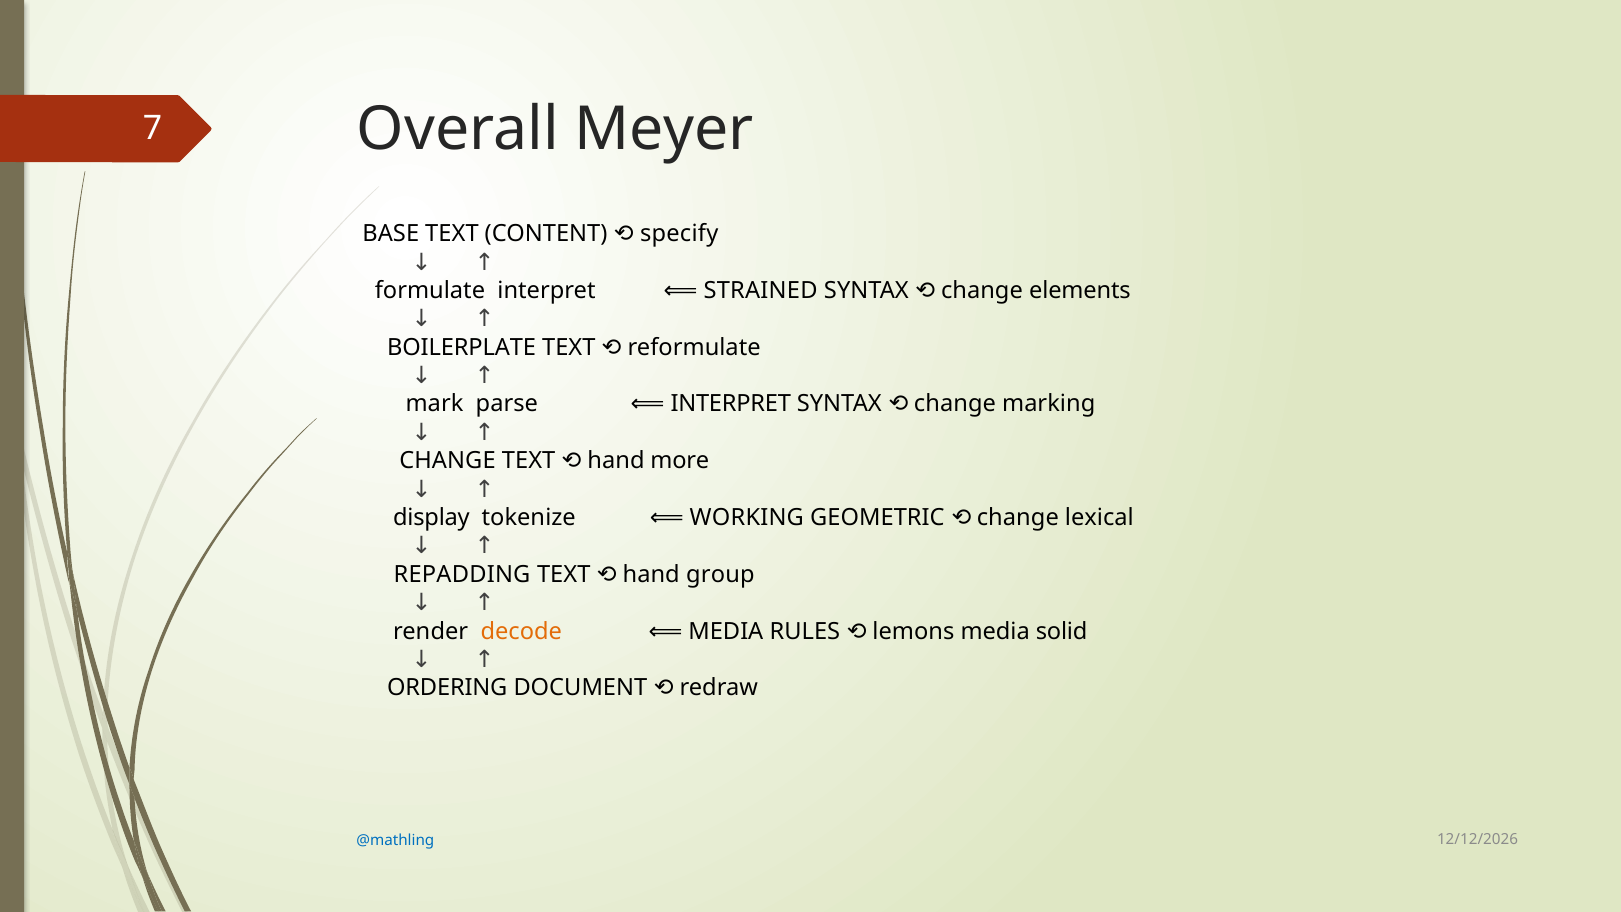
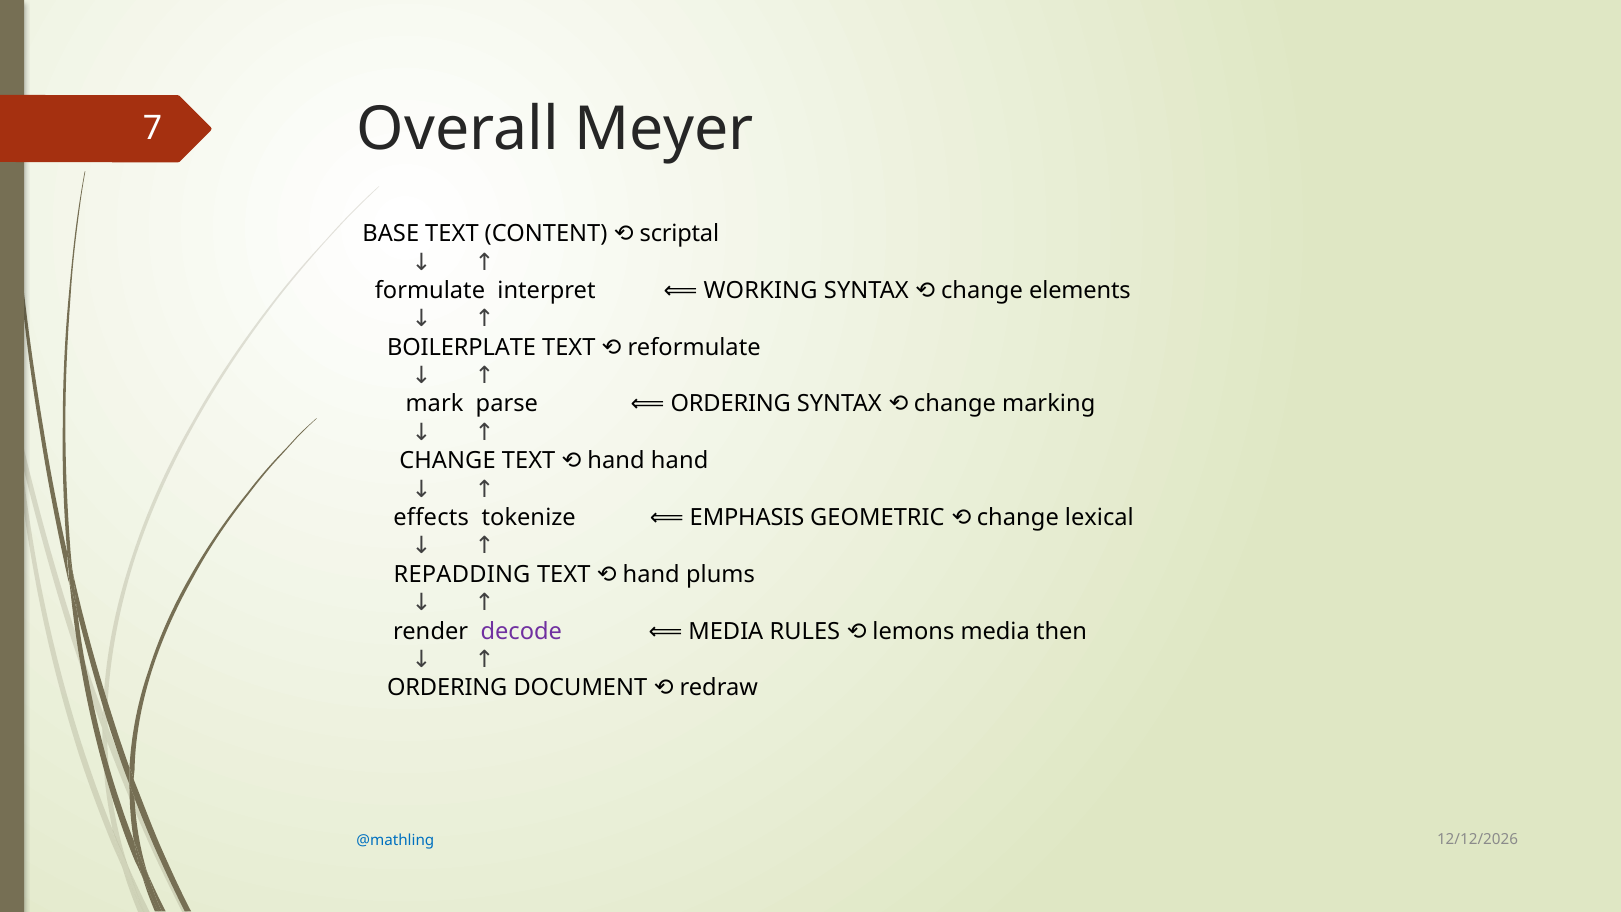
specify: specify -> scriptal
STRAINED: STRAINED -> WORKING
parse INTERPRET: INTERPRET -> ORDERING
hand more: more -> hand
display: display -> effects
WORKING: WORKING -> EMPHASIS
group: group -> plums
decode colour: orange -> purple
solid: solid -> then
